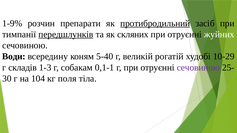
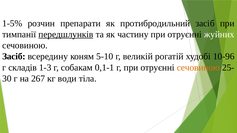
1-9%: 1-9% -> 1-5%
протибродильний underline: present -> none
скляних: скляних -> частину
Води at (14, 57): Води -> Засіб
5-40: 5-40 -> 5-10
10-29: 10-29 -> 10-96
сечовиною at (198, 68) colour: purple -> orange
104: 104 -> 267
поля: поля -> води
